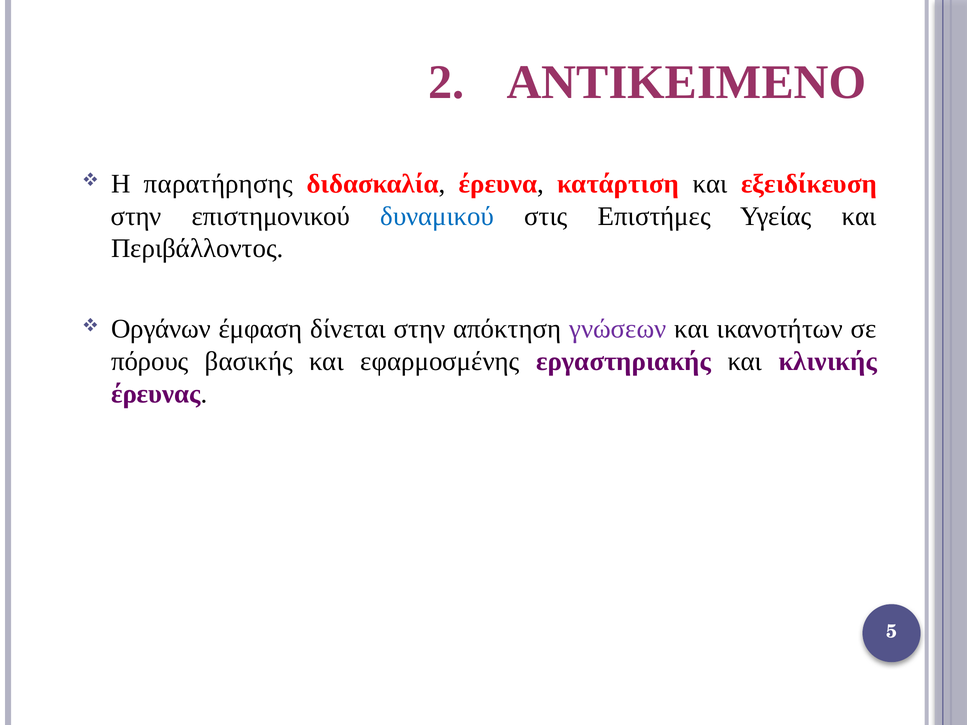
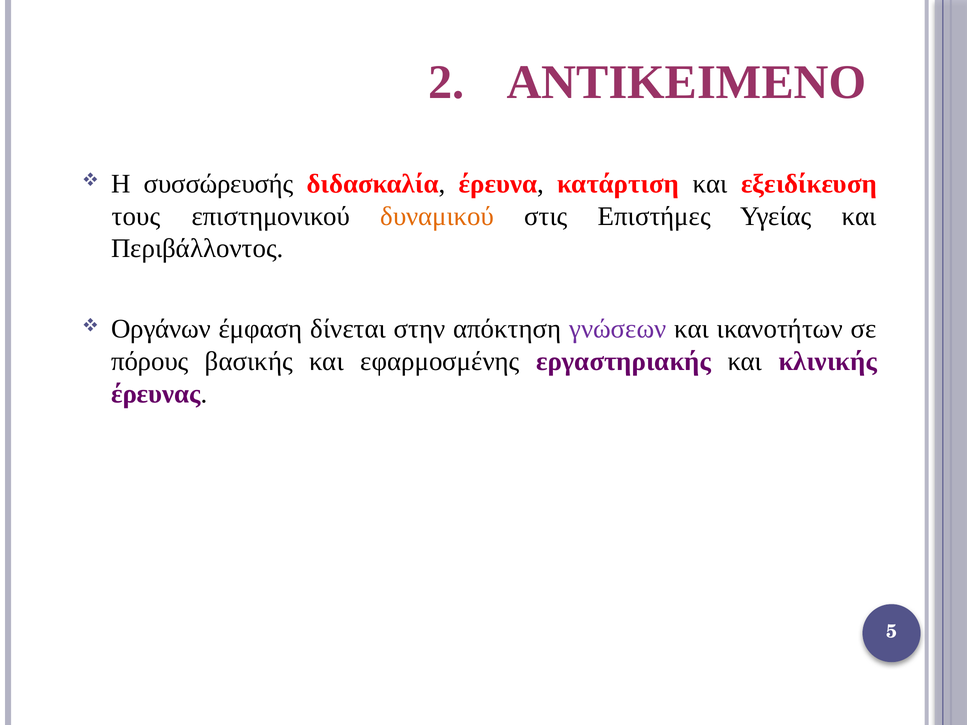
παρατήρησης: παρατήρησης -> συσσώρευσής
στην at (136, 216): στην -> τους
δυναμικού colour: blue -> orange
